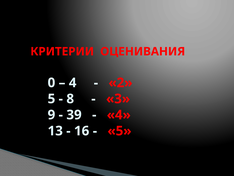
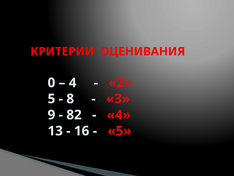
39: 39 -> 82
